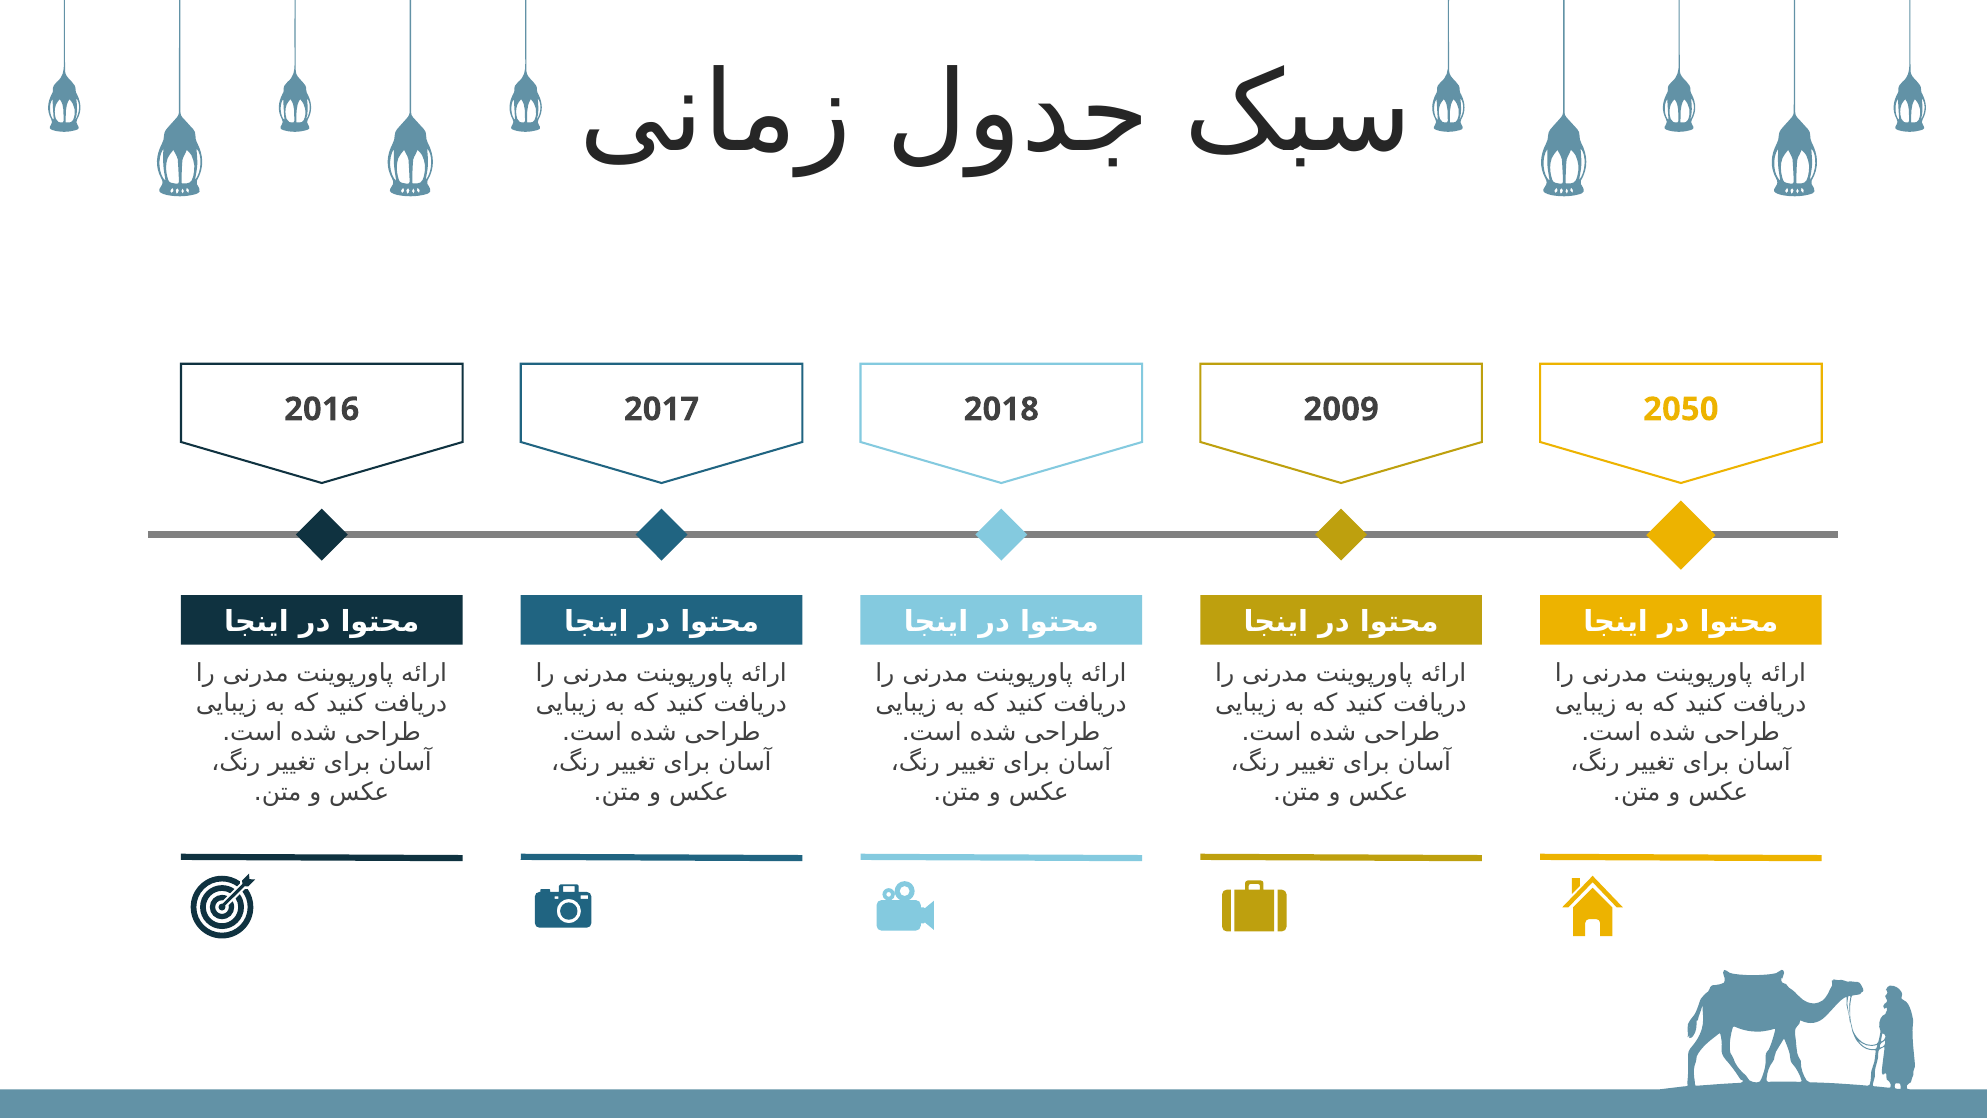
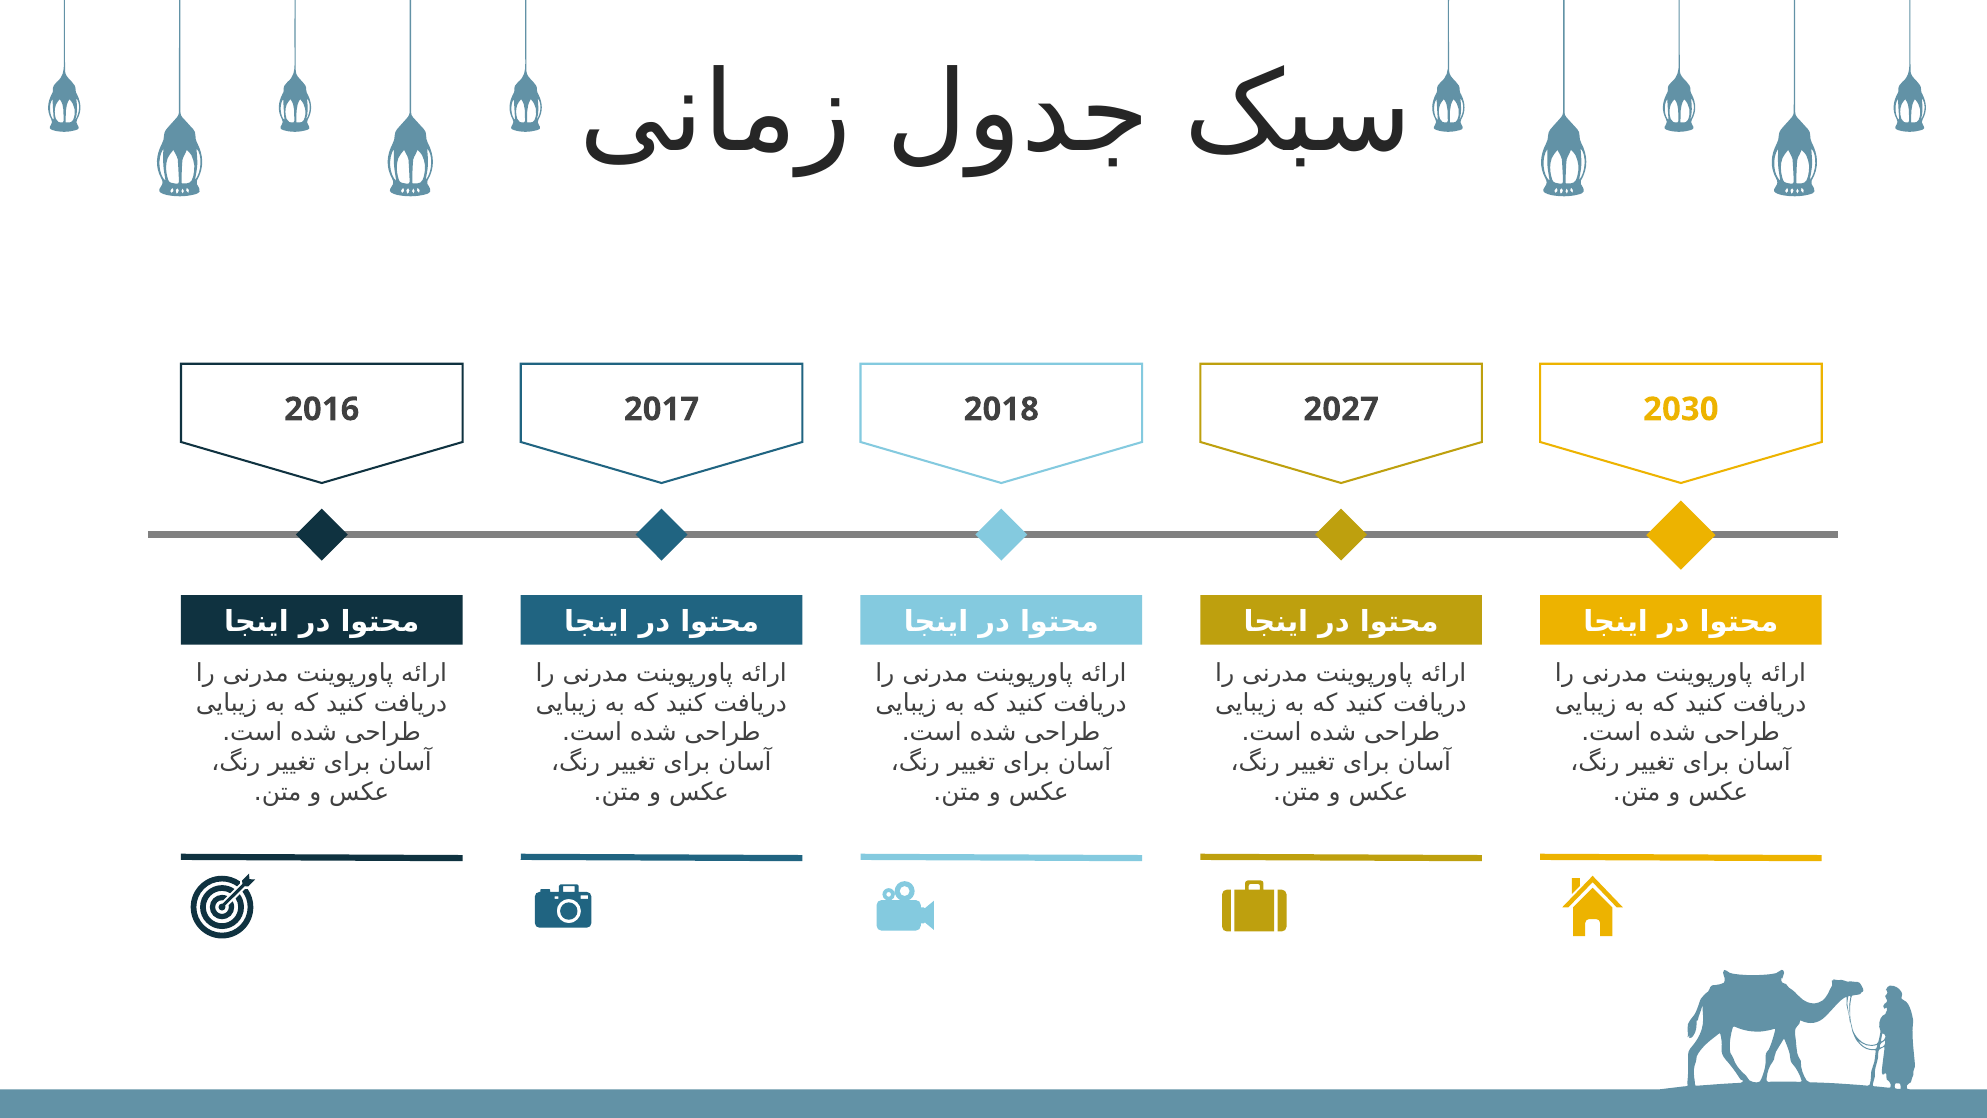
2009: 2009 -> 2027
2050: 2050 -> 2030
